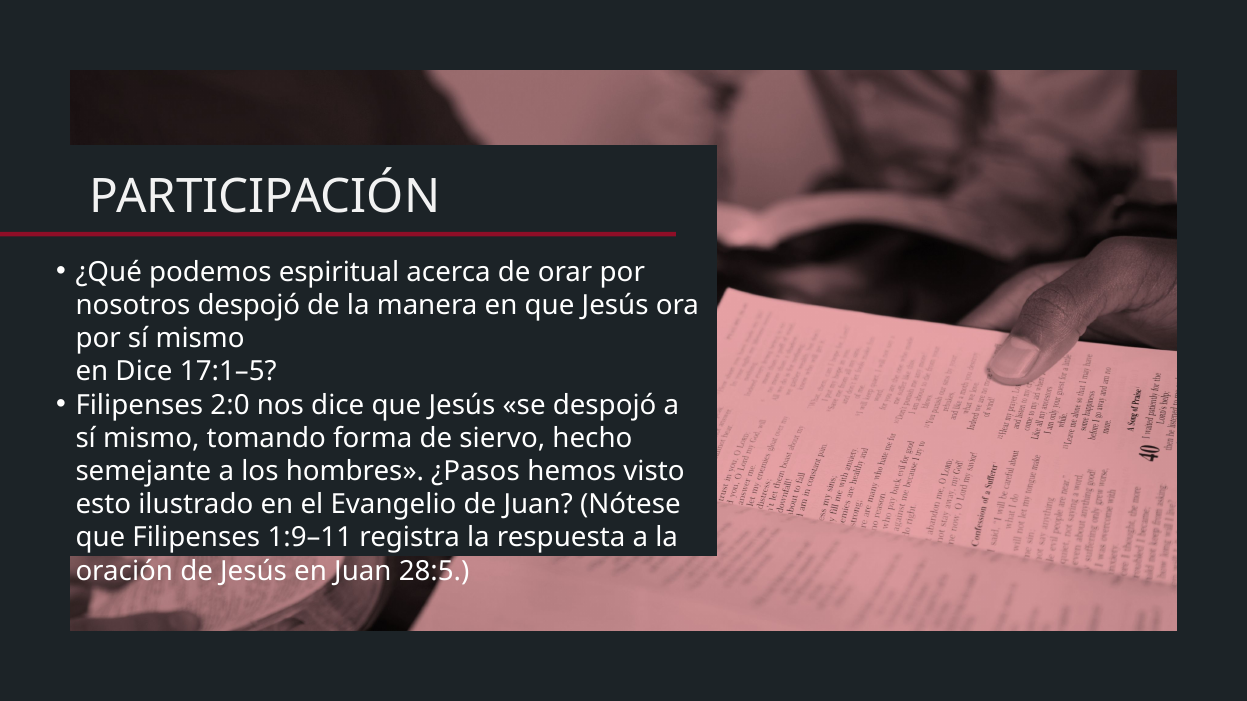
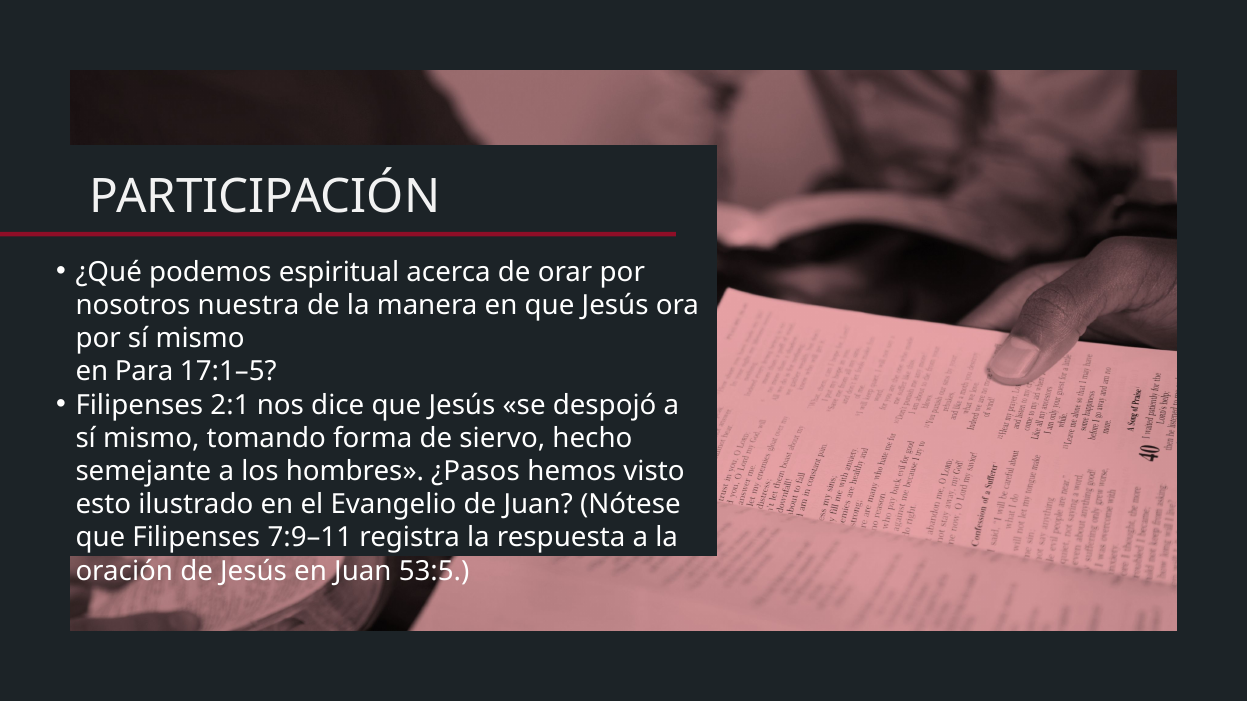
nosotros despojó: despojó -> nuestra
en Dice: Dice -> Para
2:0: 2:0 -> 2:1
1:9–11: 1:9–11 -> 7:9–11
28:5: 28:5 -> 53:5
